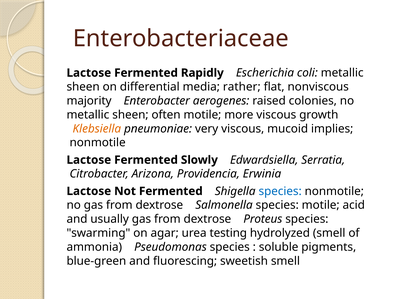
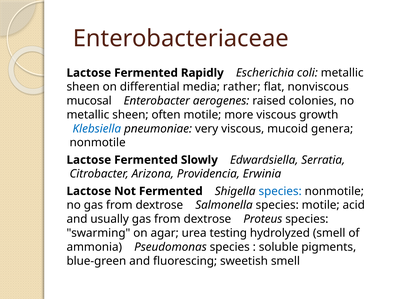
majority: majority -> mucosal
Klebsiella colour: orange -> blue
implies: implies -> genera
